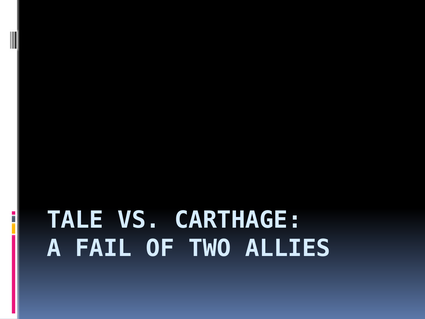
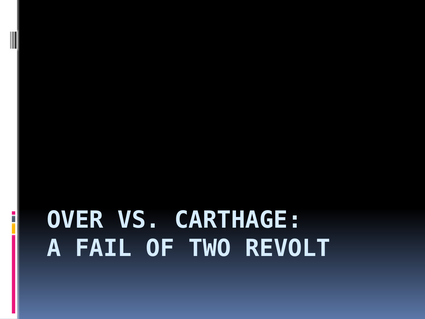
TALE: TALE -> OVER
ALLIES: ALLIES -> REVOLT
